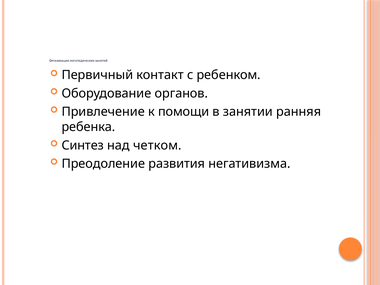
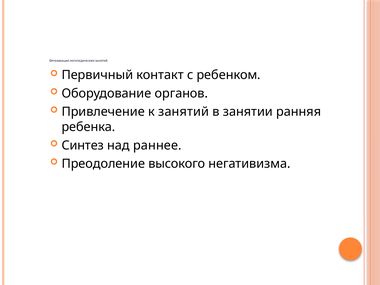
к помощи: помощи -> занятий
четком: четком -> раннее
развития: развития -> высокого
